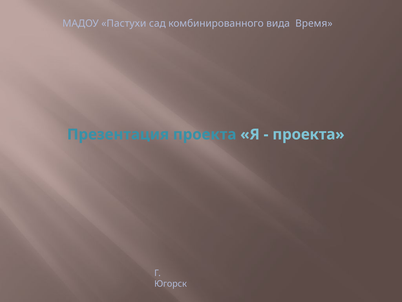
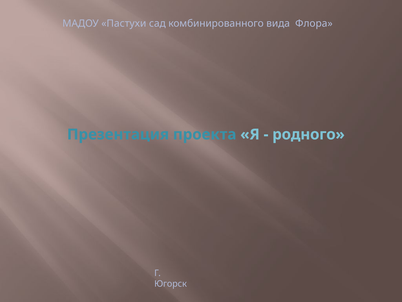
Время: Время -> Флора
проекта at (308, 134): проекта -> родного
